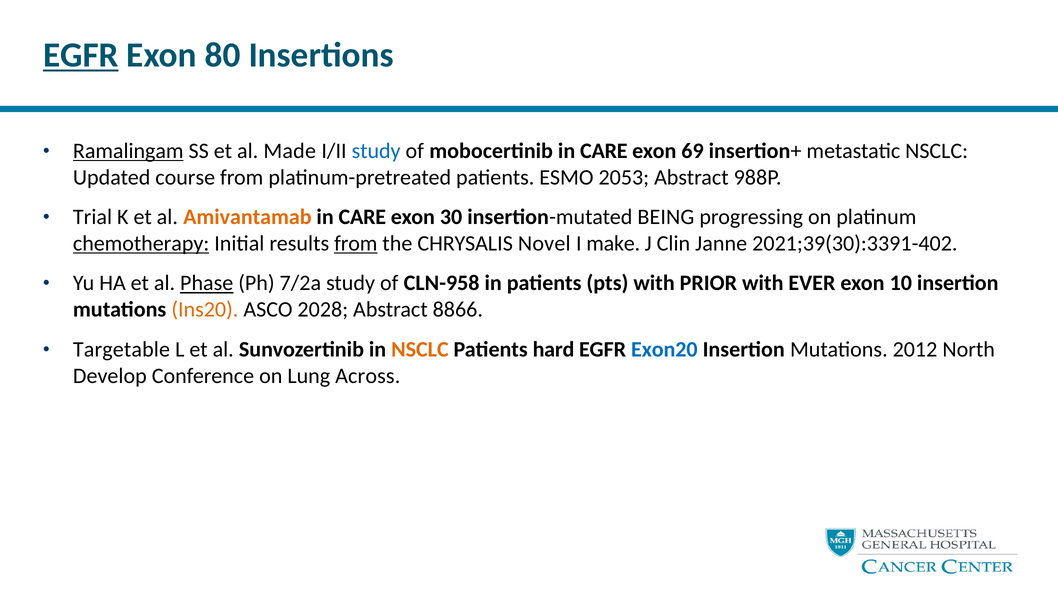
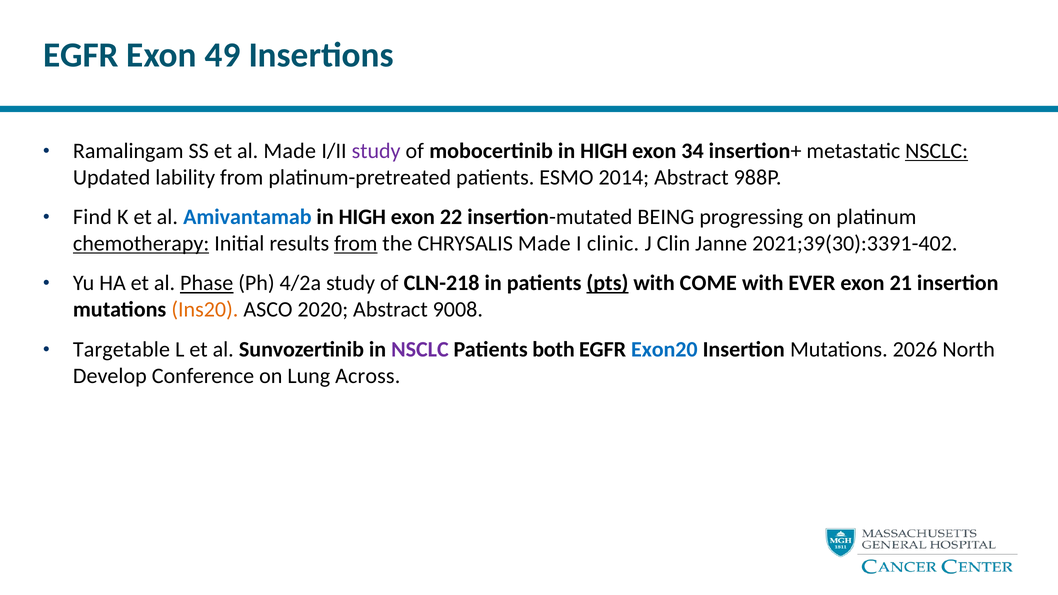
EGFR at (81, 55) underline: present -> none
80: 80 -> 49
Ramalingam underline: present -> none
study at (376, 151) colour: blue -> purple
mobocertinib in CARE: CARE -> HIGH
69: 69 -> 34
NSCLC at (937, 151) underline: none -> present
course: course -> lability
2053: 2053 -> 2014
Trial: Trial -> Find
Amivantamab colour: orange -> blue
CARE at (362, 217): CARE -> HIGH
30: 30 -> 22
CHRYSALIS Novel: Novel -> Made
make: make -> clinic
7/2a: 7/2a -> 4/2a
CLN-958: CLN-958 -> CLN-218
pts underline: none -> present
PRIOR: PRIOR -> COME
10: 10 -> 21
2028: 2028 -> 2020
8866: 8866 -> 9008
NSCLC at (420, 349) colour: orange -> purple
hard: hard -> both
2012: 2012 -> 2026
